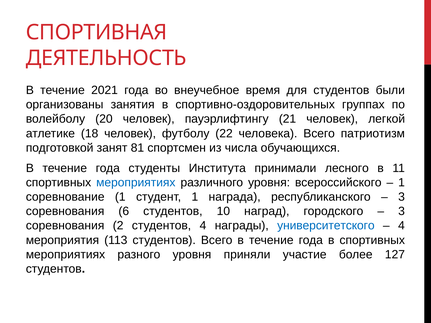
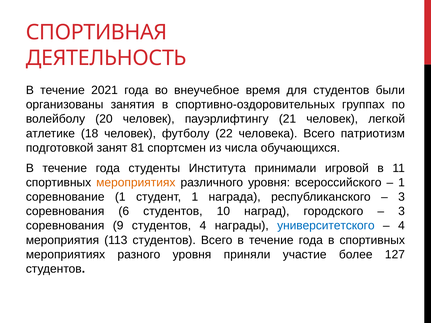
лесного: лесного -> игровой
мероприятиях at (136, 183) colour: blue -> orange
2: 2 -> 9
